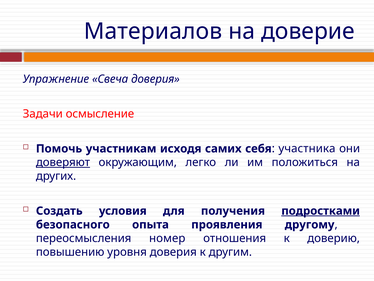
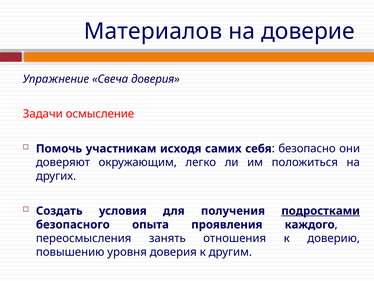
участника: участника -> безопасно
доверяют underline: present -> none
другому: другому -> каждого
номер: номер -> занять
